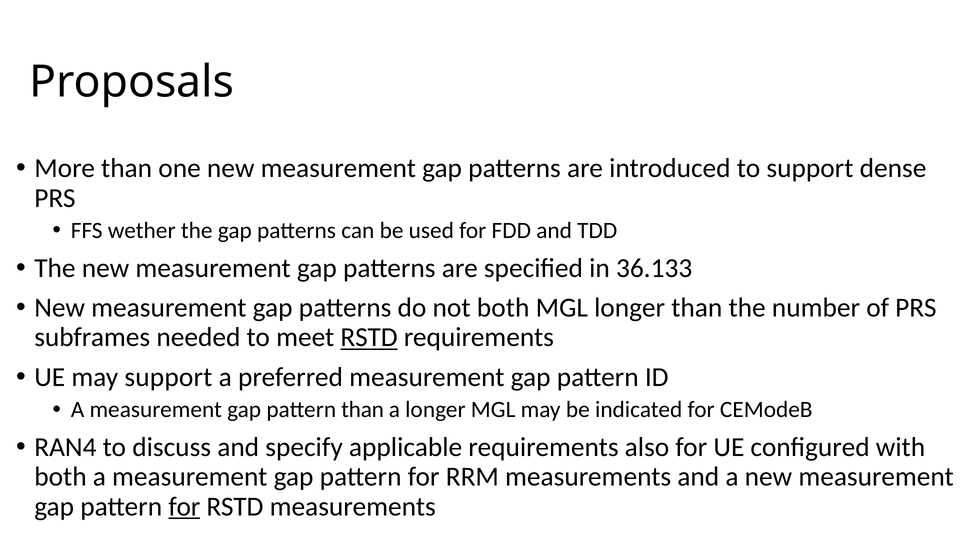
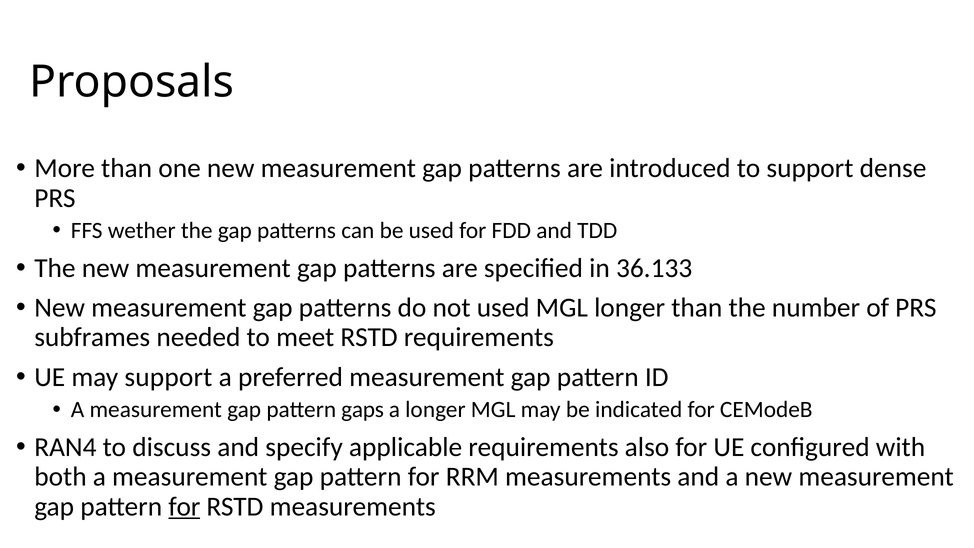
not both: both -> used
RSTD at (369, 337) underline: present -> none
pattern than: than -> gaps
